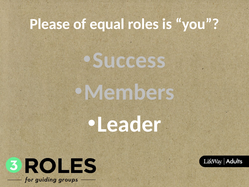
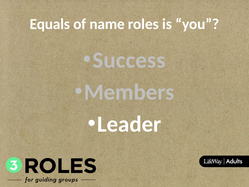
Please: Please -> Equals
equal: equal -> name
